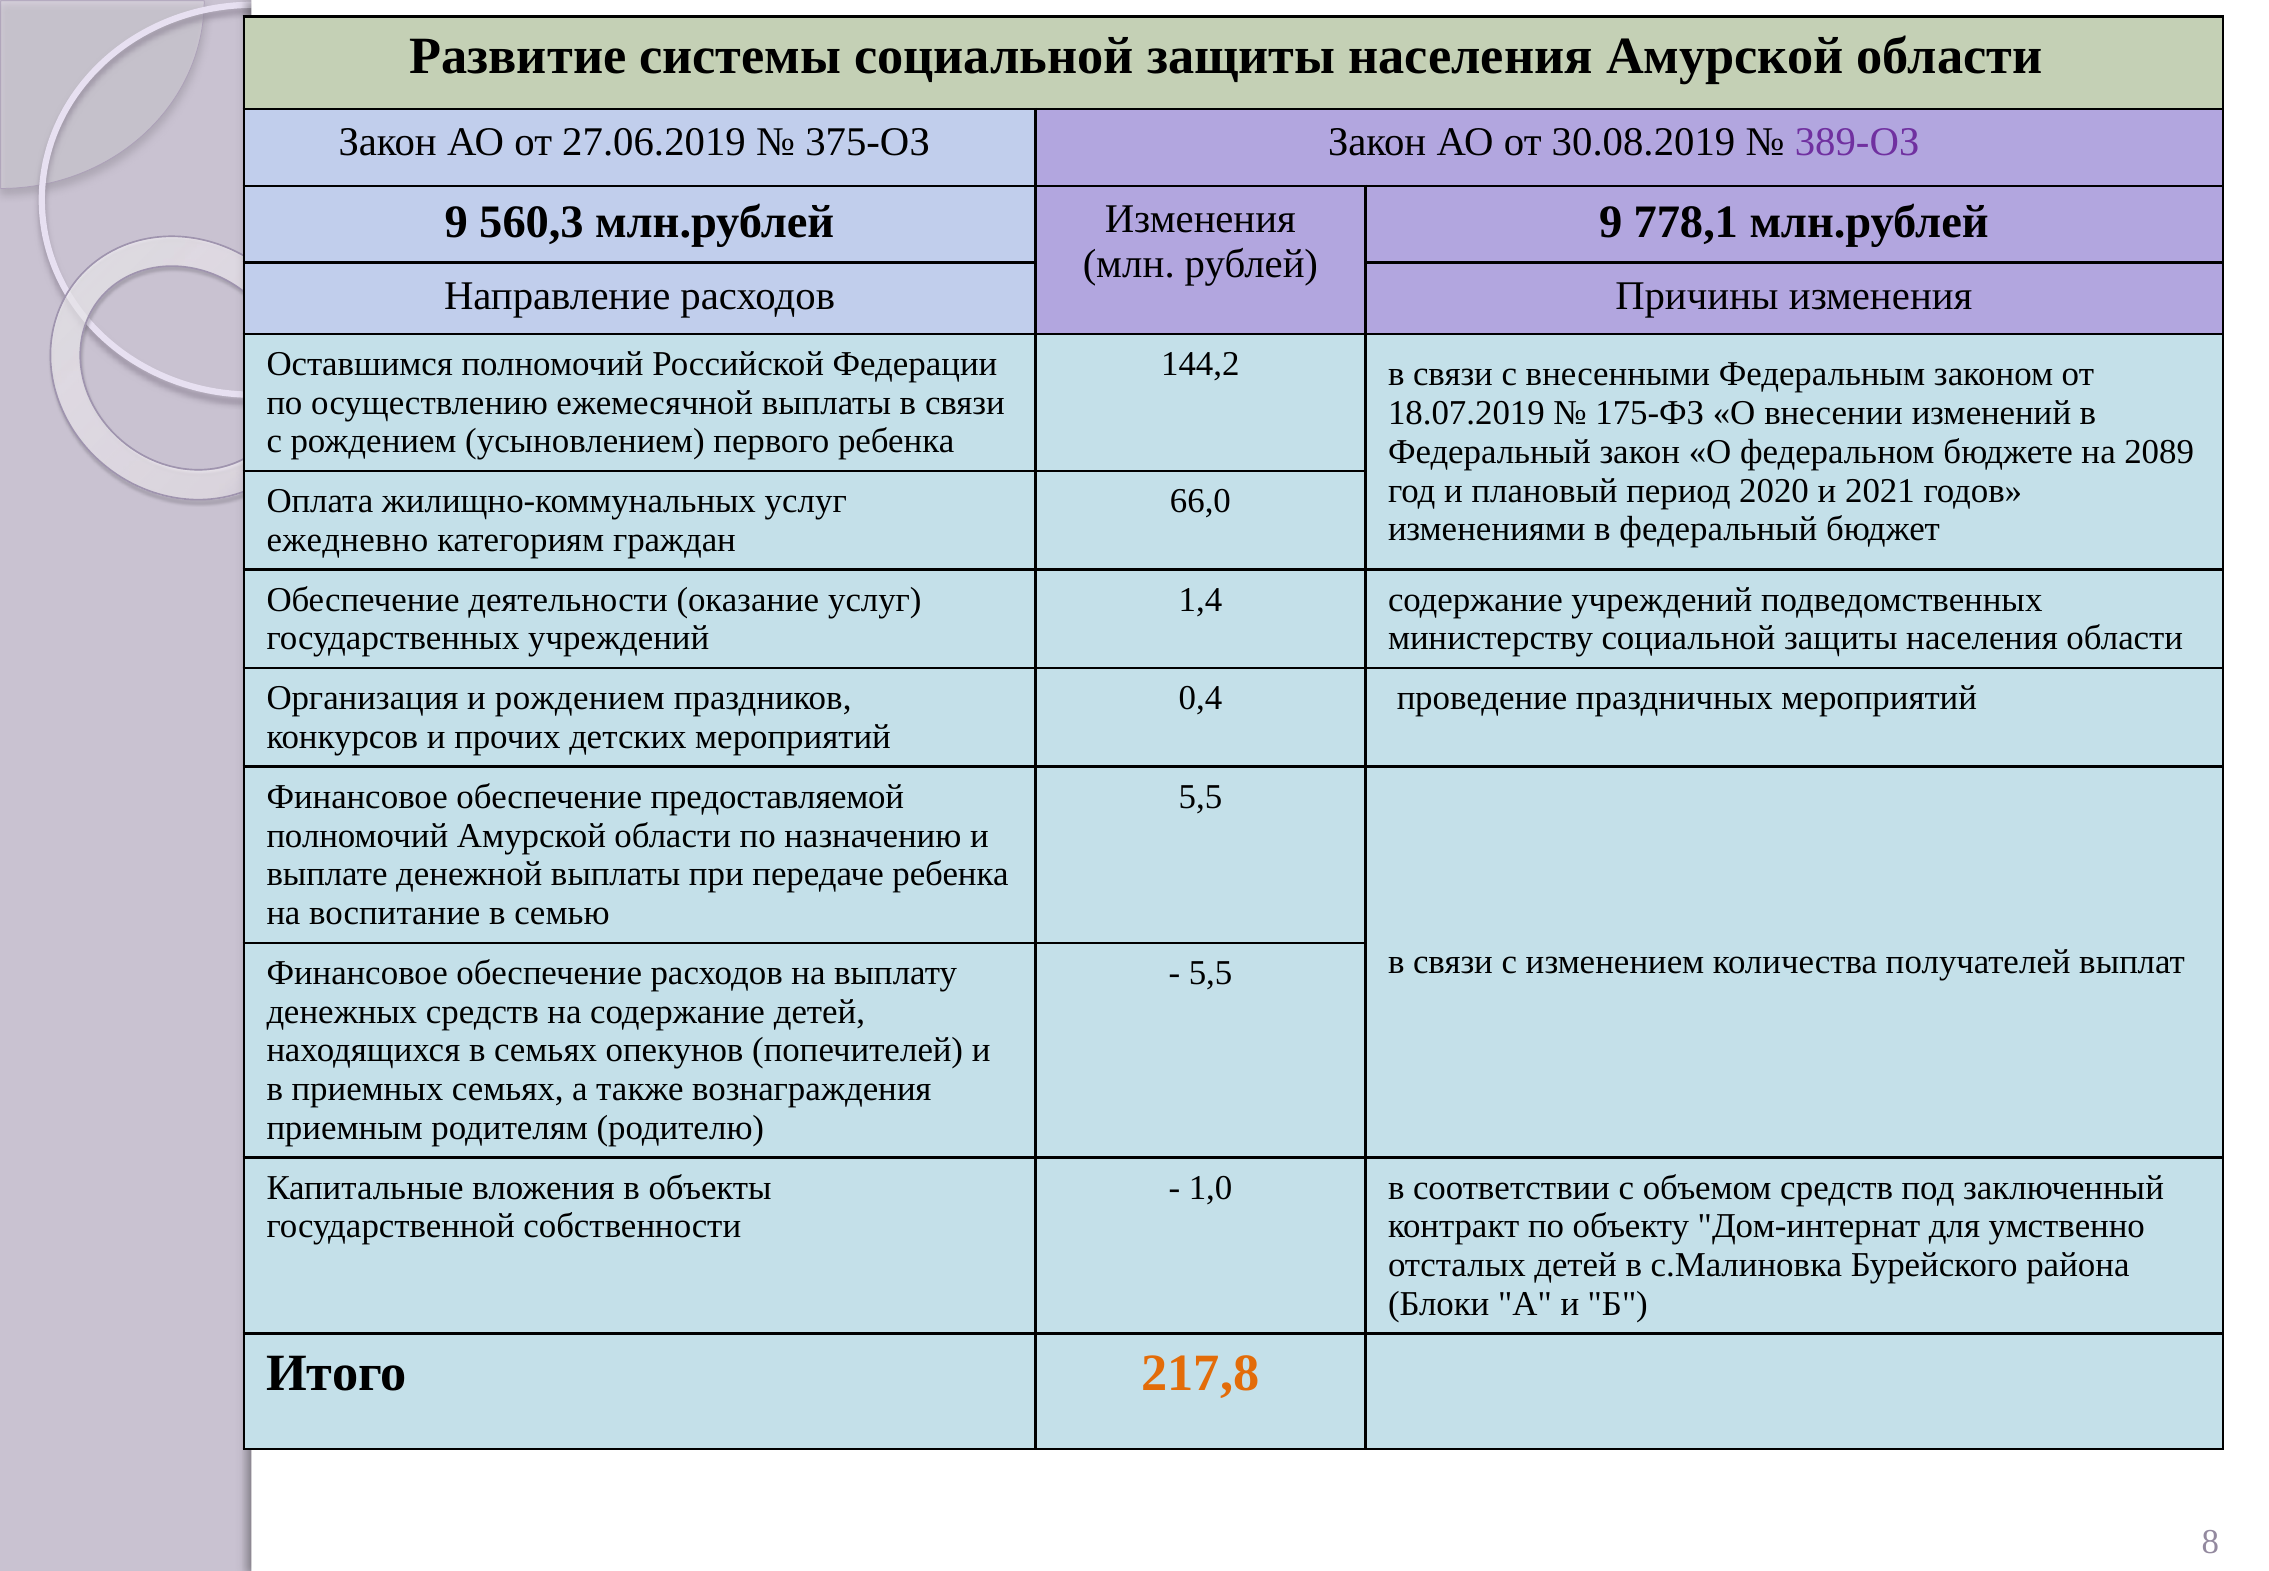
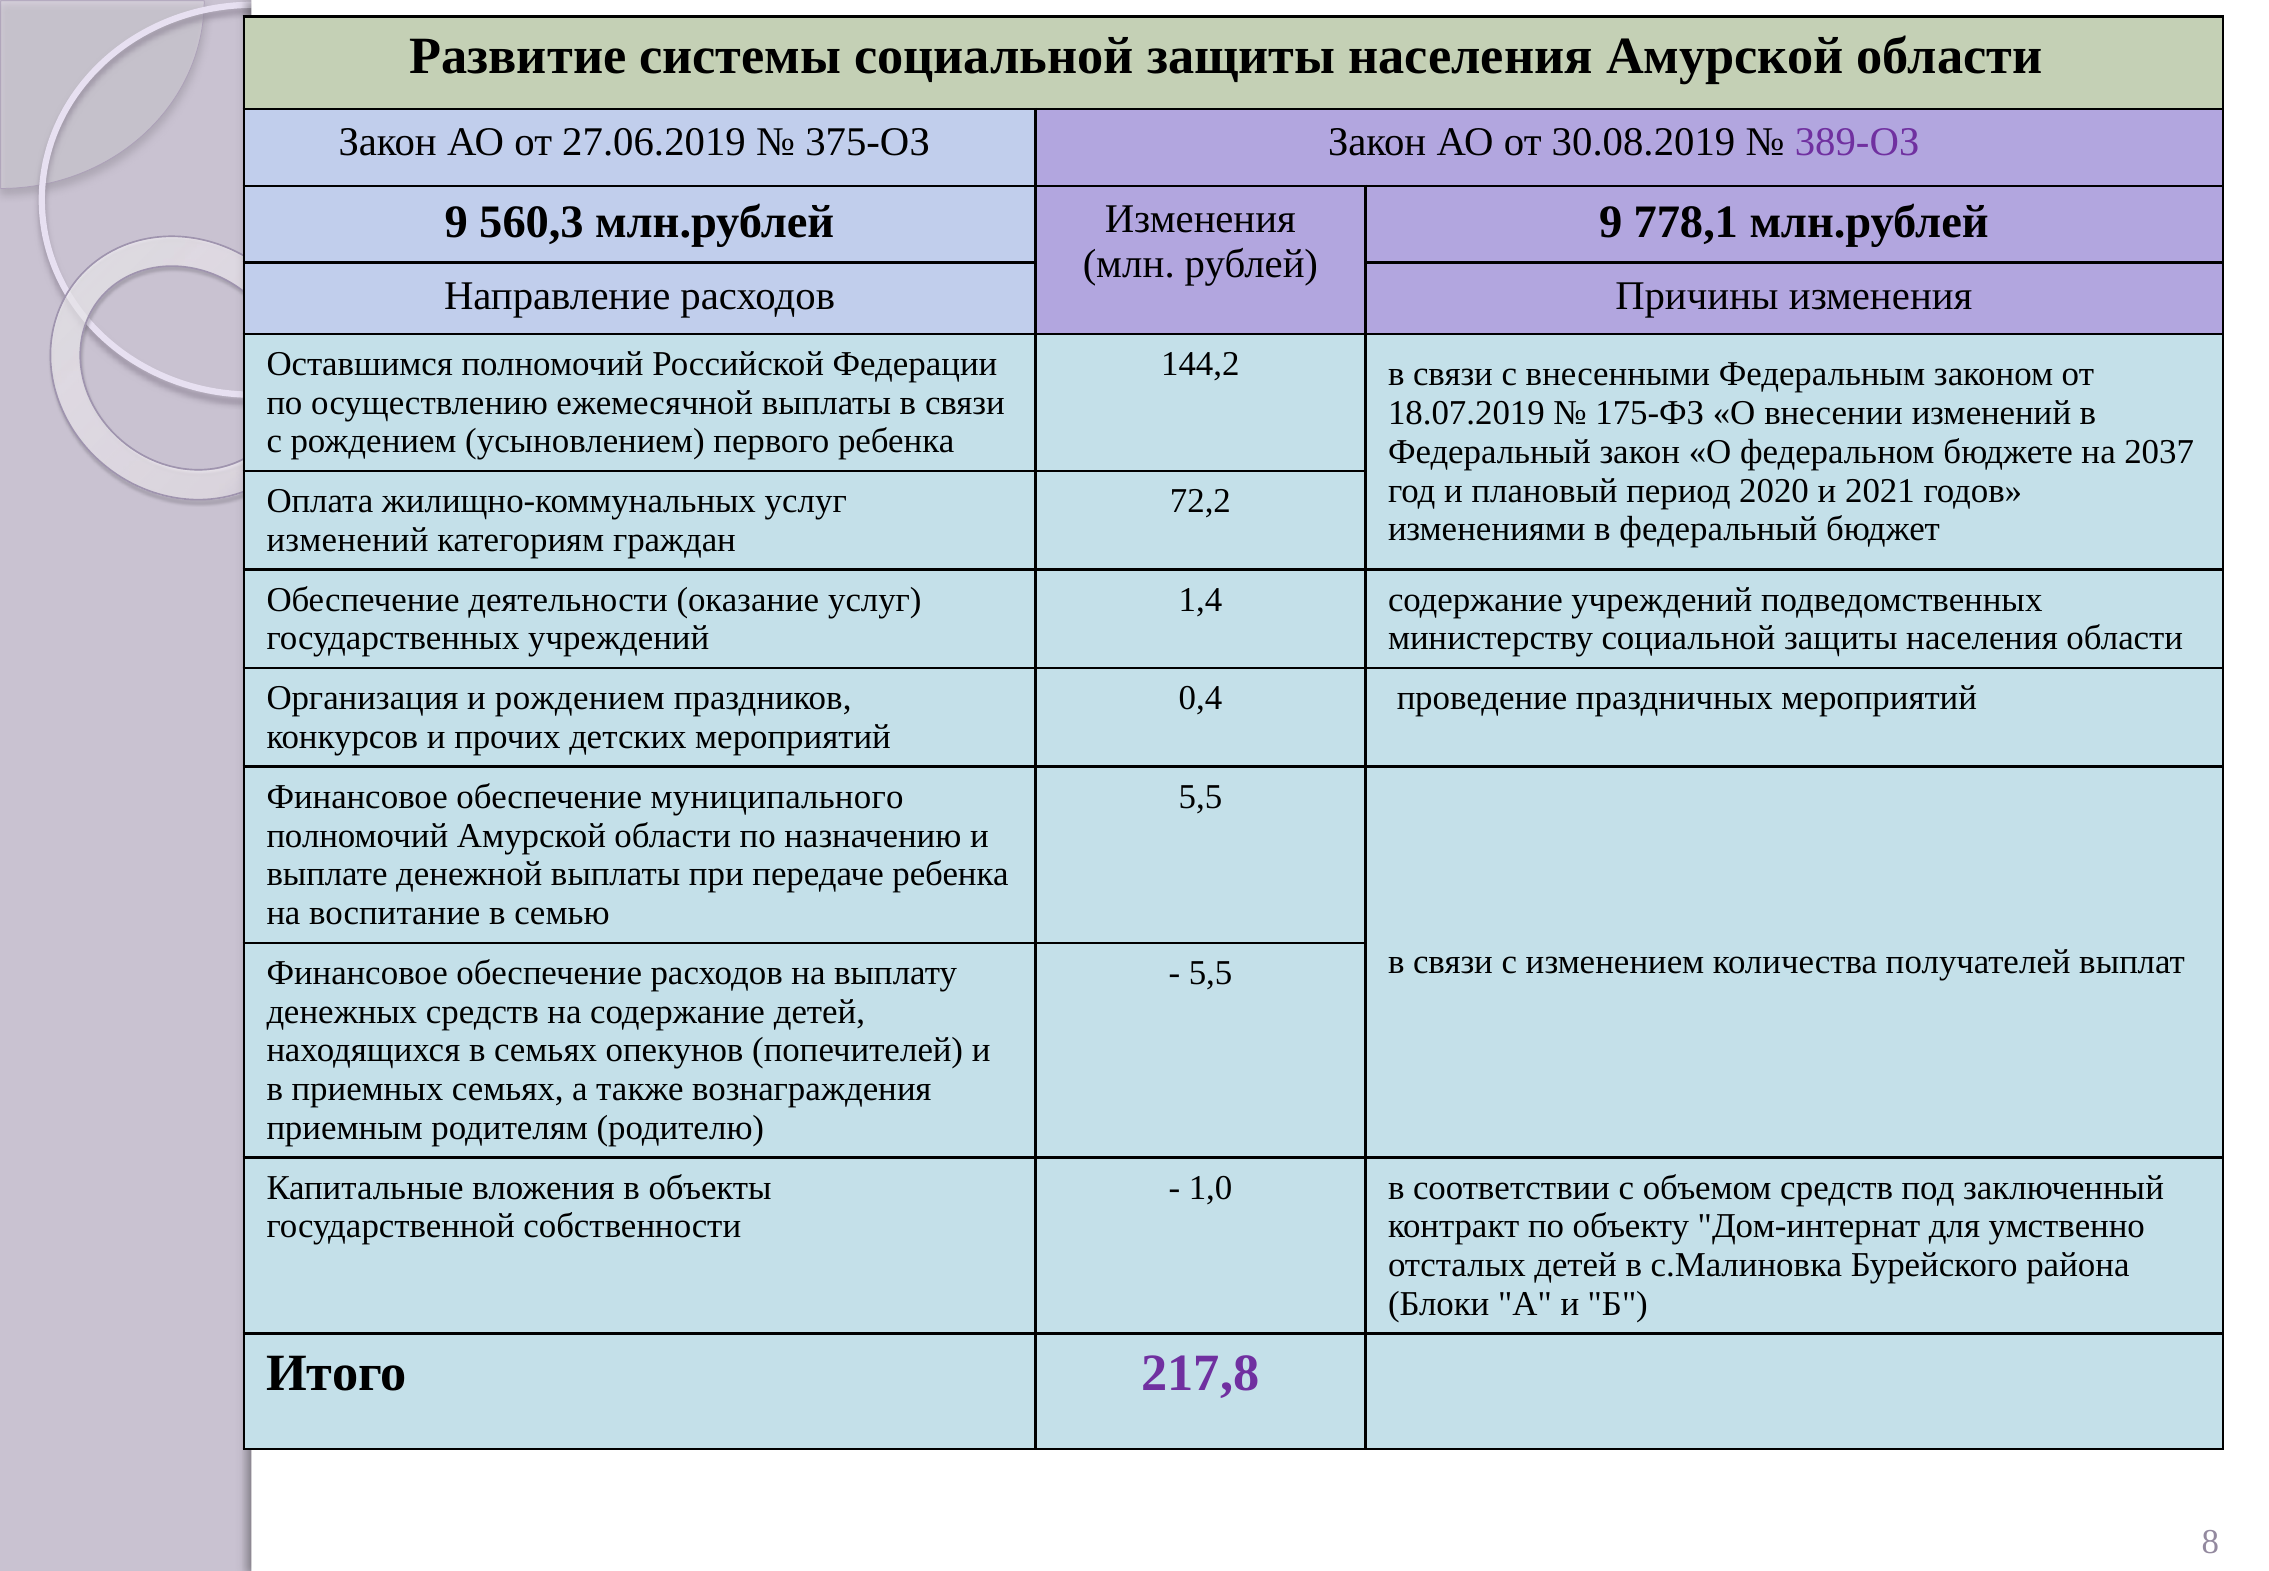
2089: 2089 -> 2037
66,0: 66,0 -> 72,2
ежедневно at (347, 540): ежедневно -> изменений
предоставляемой: предоставляемой -> муниципального
217,8 colour: orange -> purple
